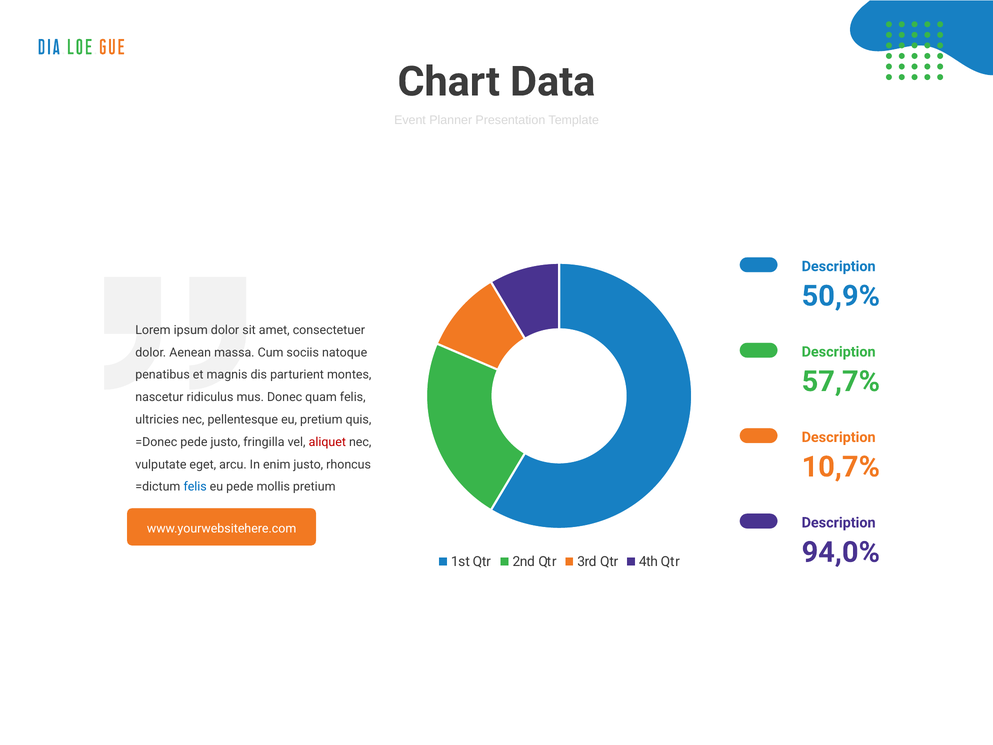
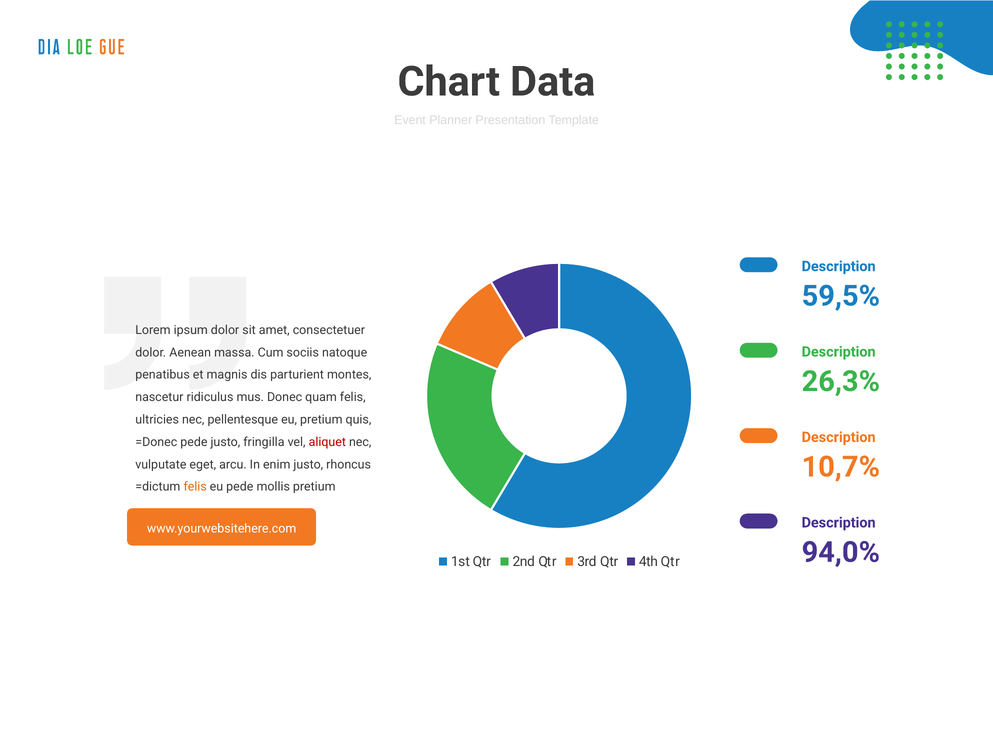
50,9%: 50,9% -> 59,5%
57,7%: 57,7% -> 26,3%
felis at (195, 487) colour: blue -> orange
